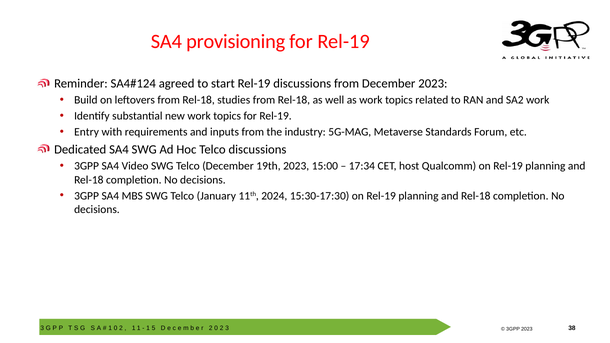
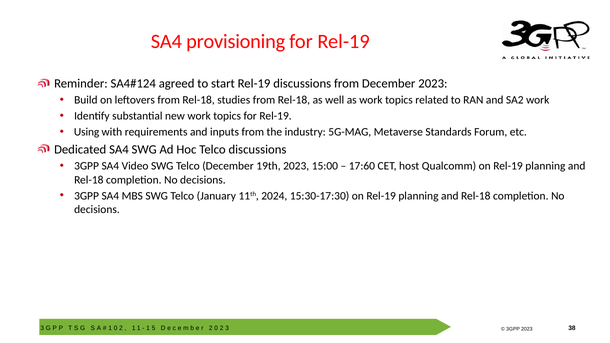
Entry: Entry -> Using
17:34: 17:34 -> 17:60
